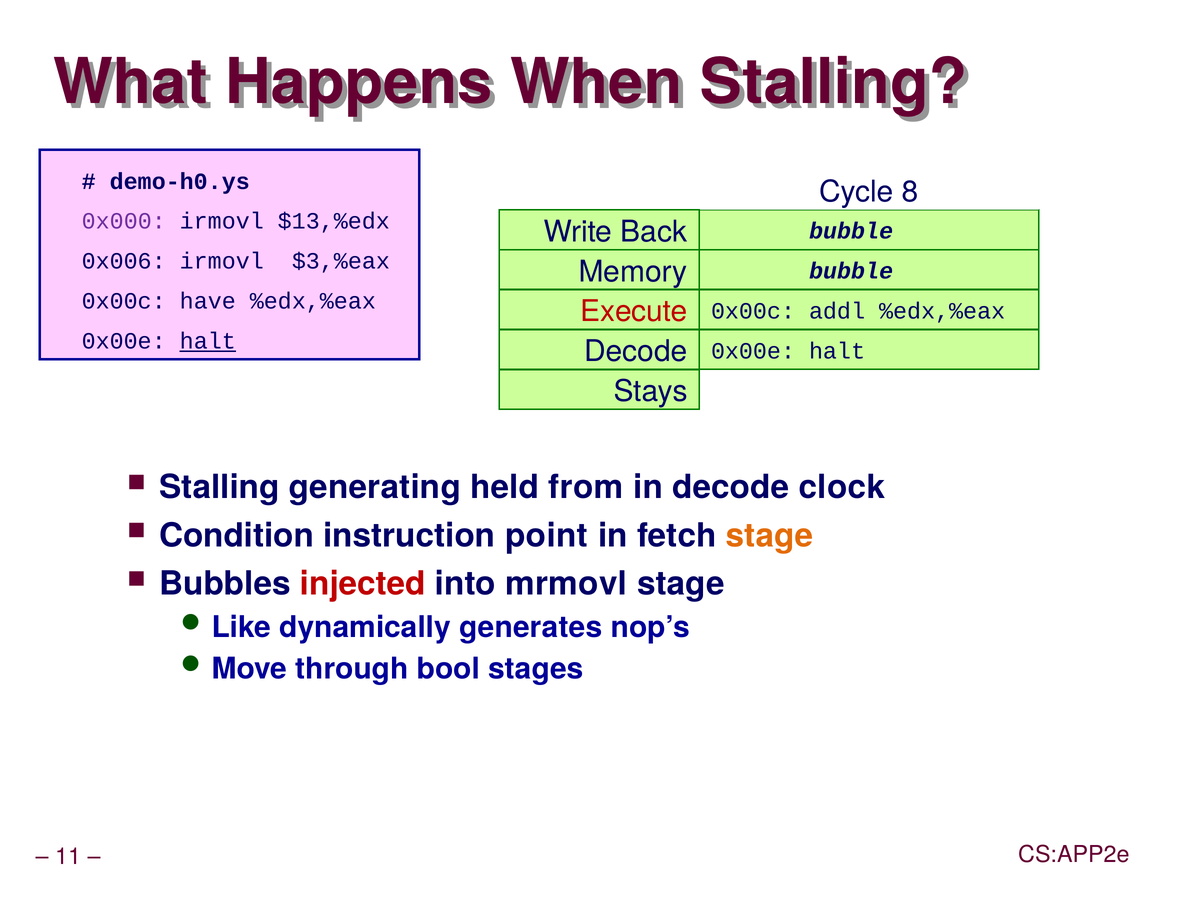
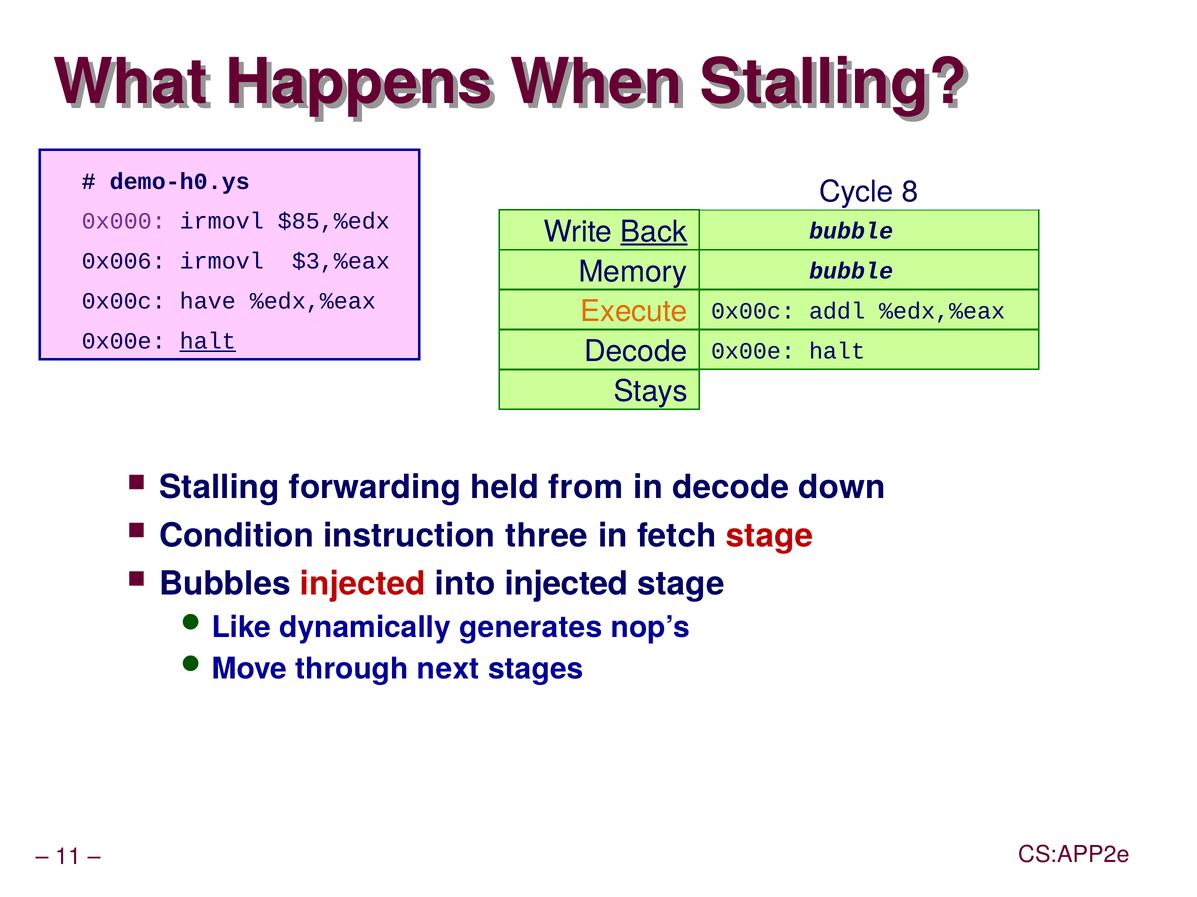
$13,%edx: $13,%edx -> $85,%edx
Back underline: none -> present
Execute colour: red -> orange
generating: generating -> forwarding
clock: clock -> down
point: point -> three
stage at (769, 536) colour: orange -> red
into mrmovl: mrmovl -> injected
bool: bool -> next
